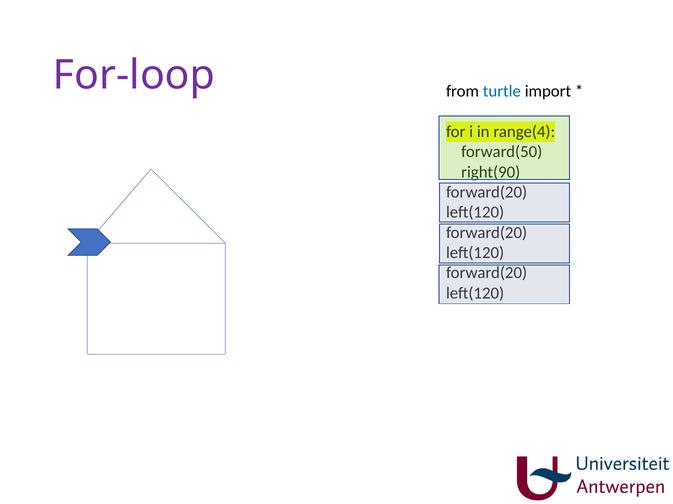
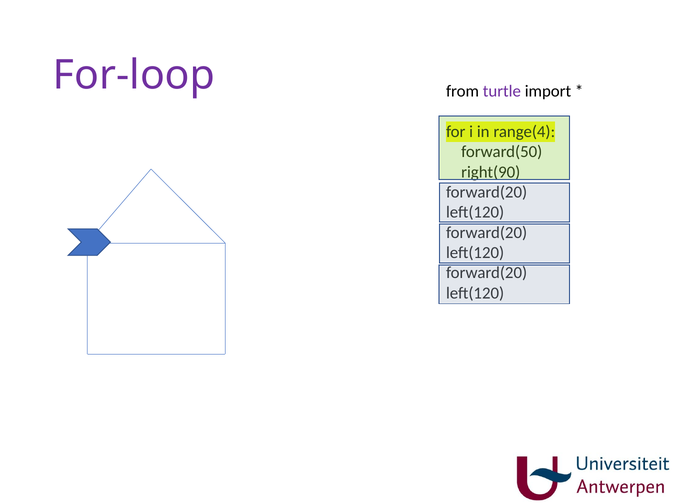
turtle colour: blue -> purple
